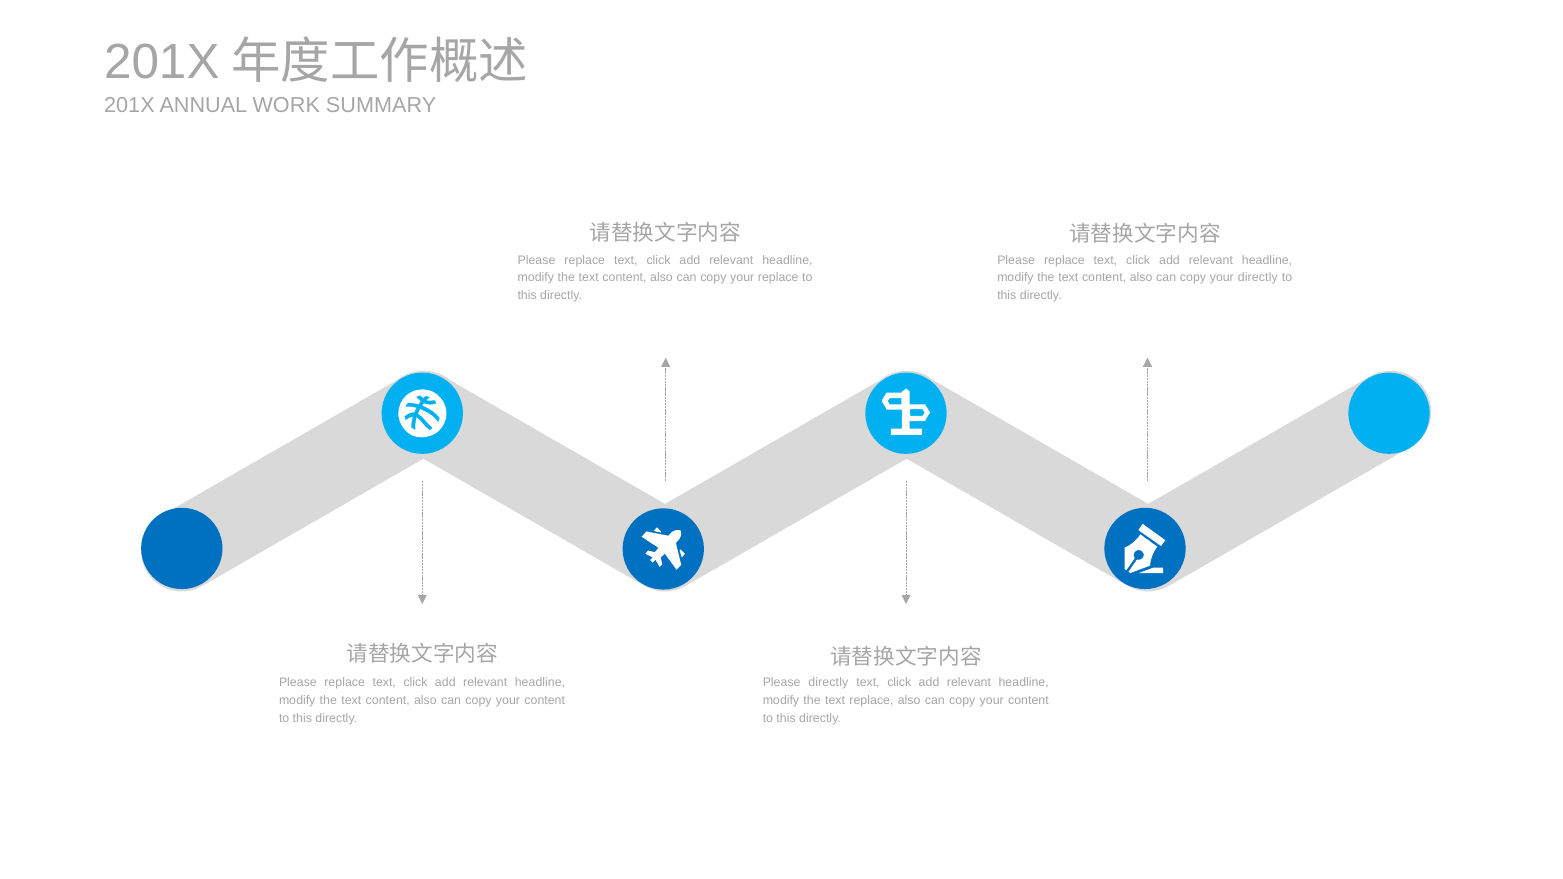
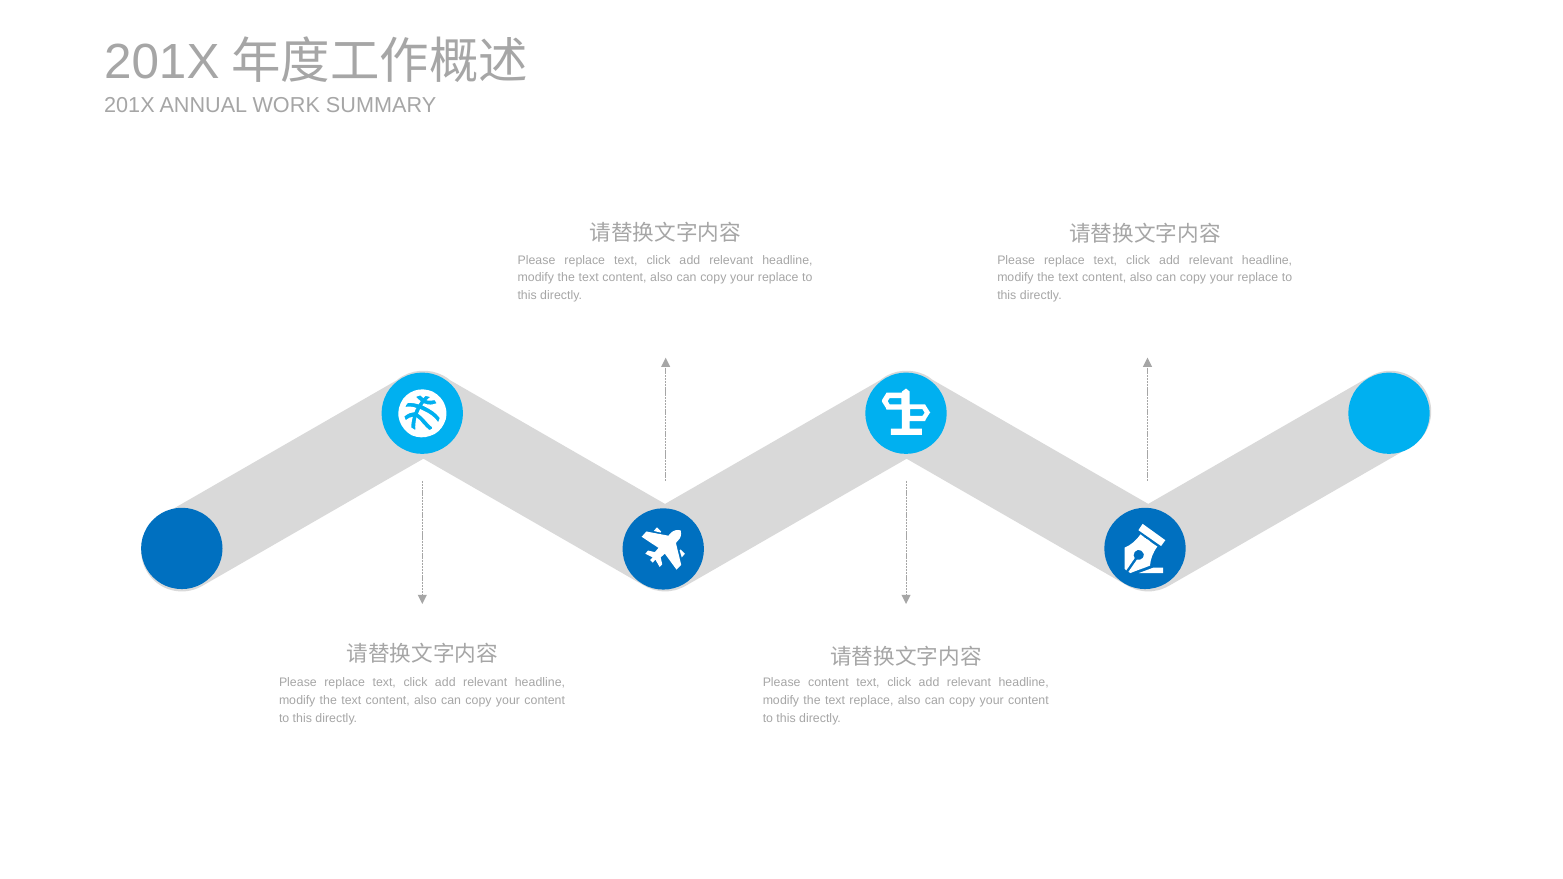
directly at (1258, 278): directly -> replace
Please directly: directly -> content
